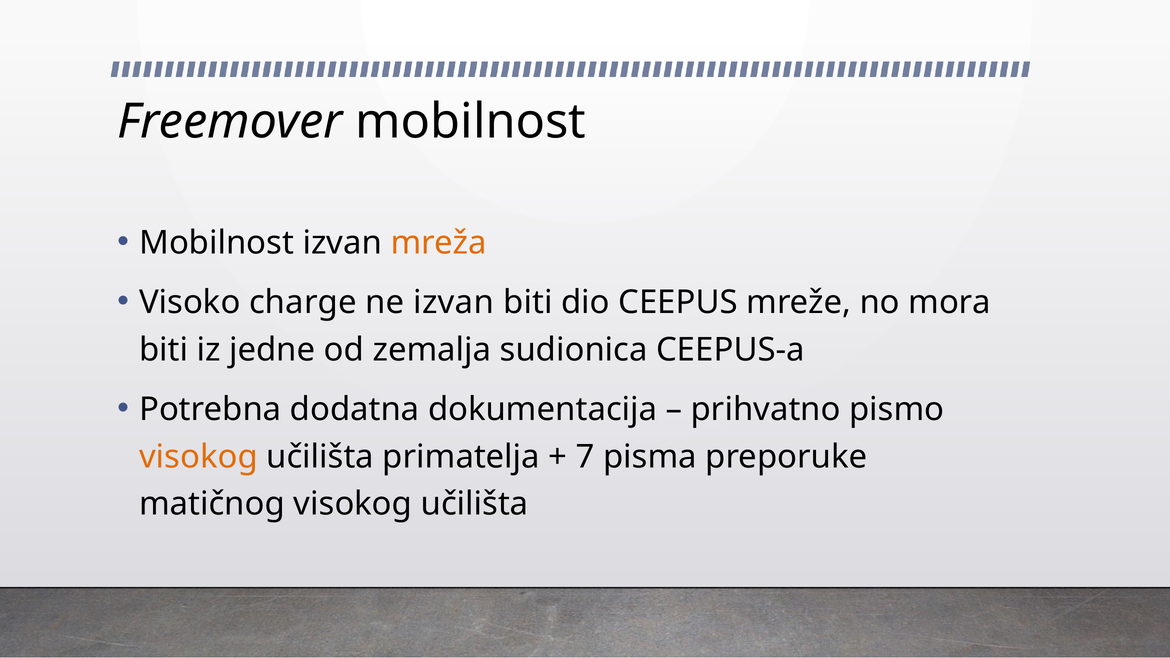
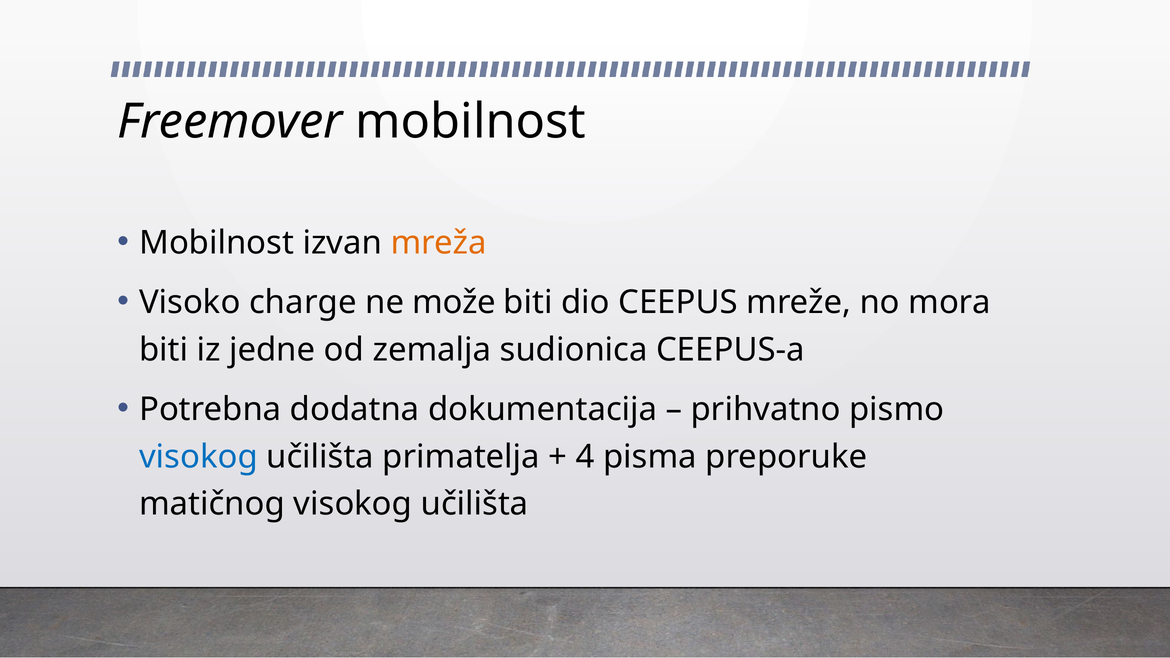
ne izvan: izvan -> može
visokog at (198, 457) colour: orange -> blue
7: 7 -> 4
